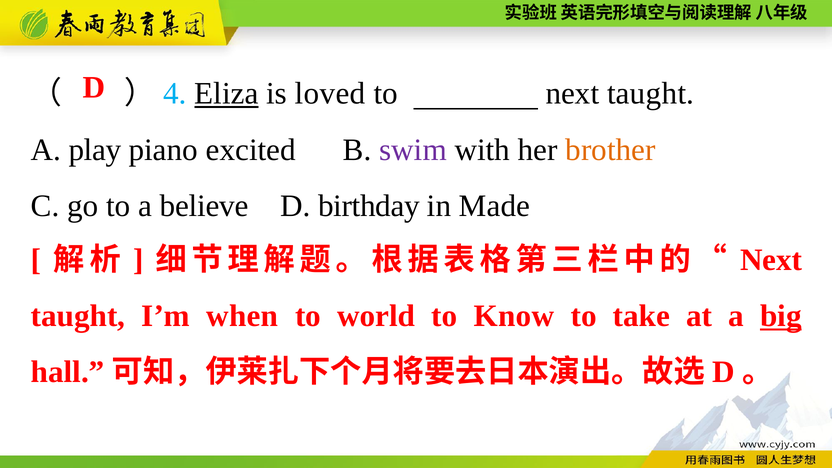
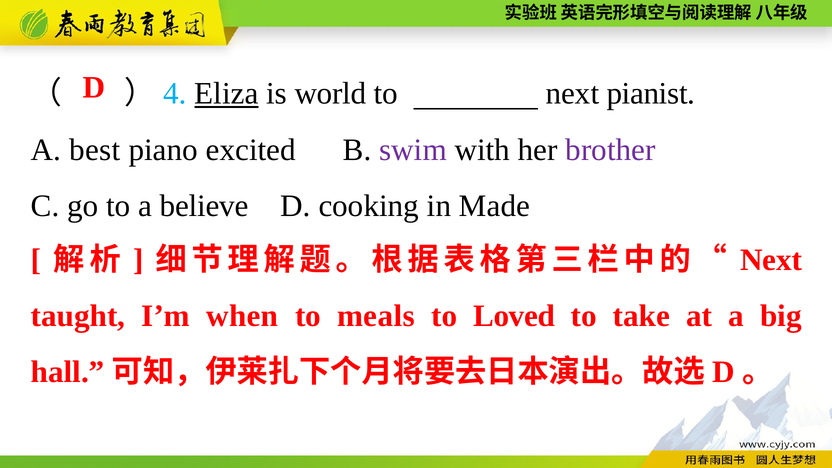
loved: loved -> world
to next taught: taught -> pianist
play: play -> best
brother colour: orange -> purple
birthday: birthday -> cooking
world: world -> meals
Know: Know -> Loved
big underline: present -> none
